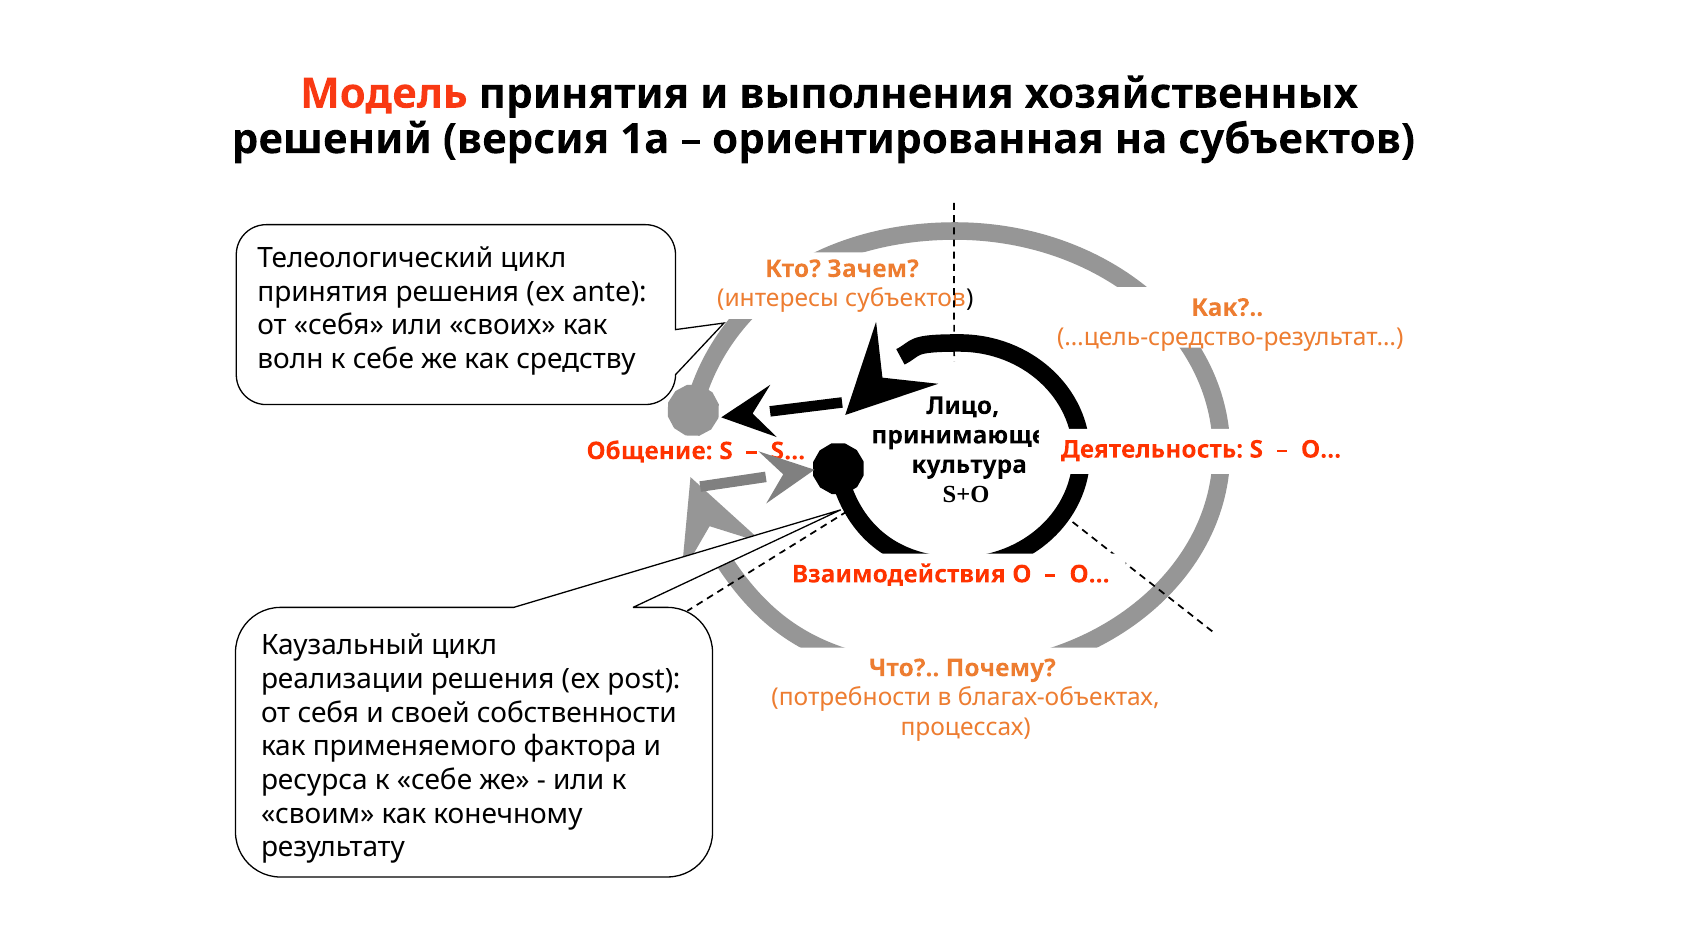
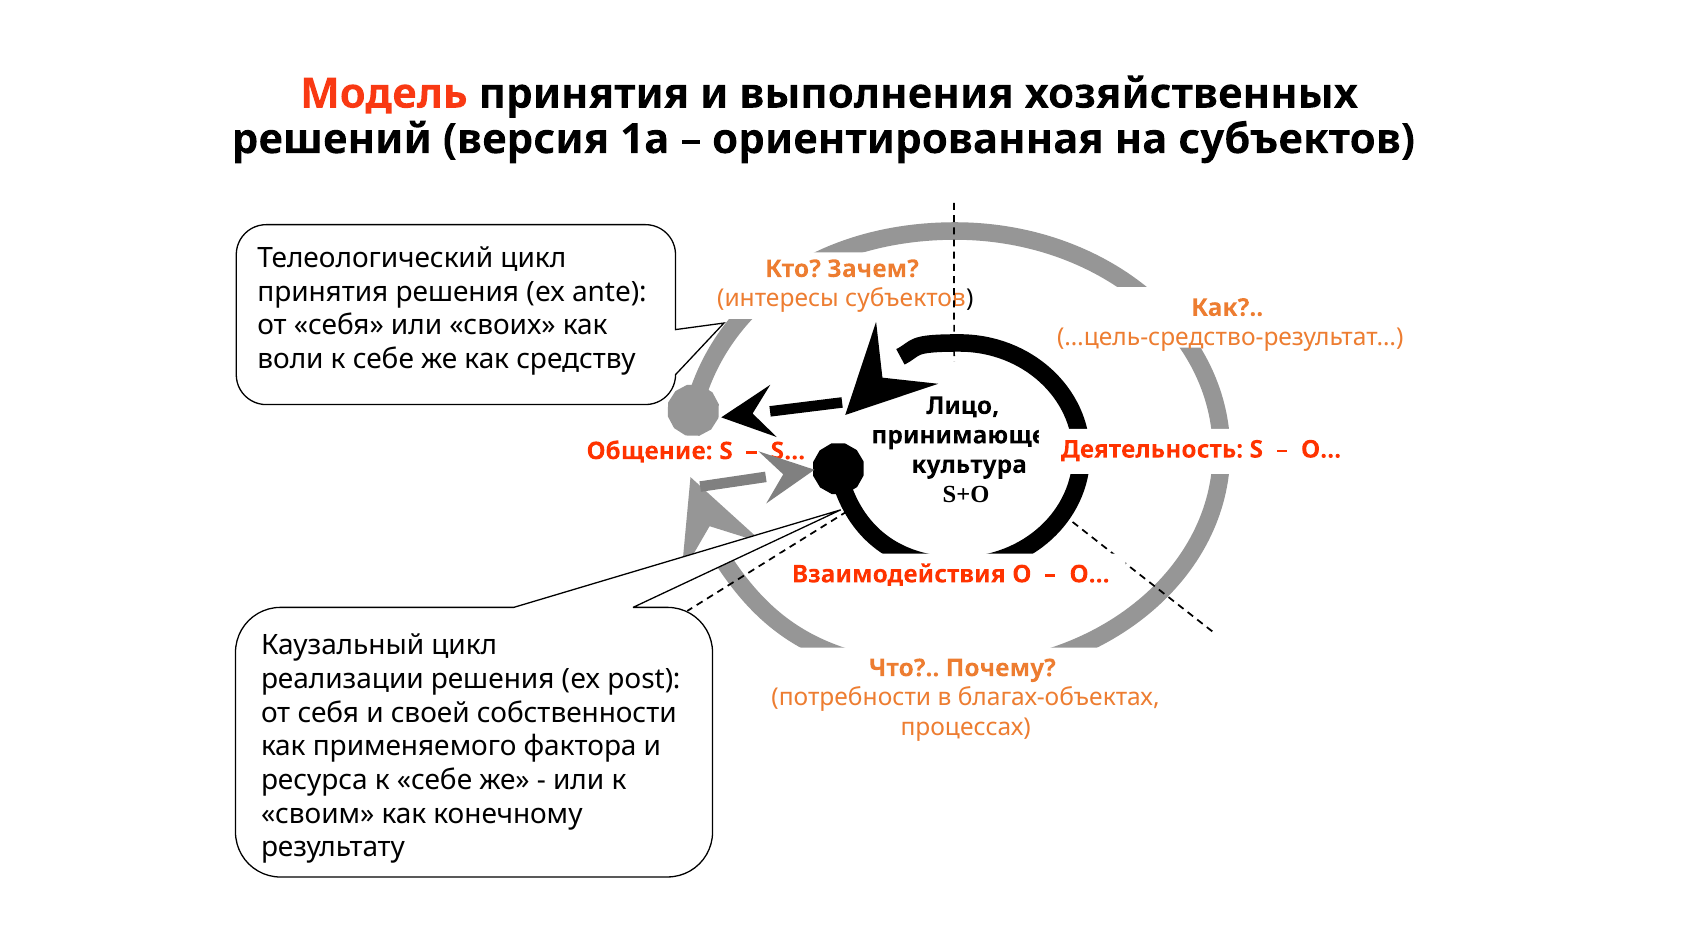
волн: волн -> воли
